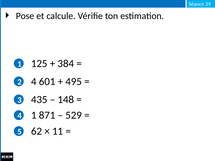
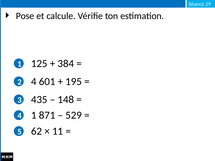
495: 495 -> 195
